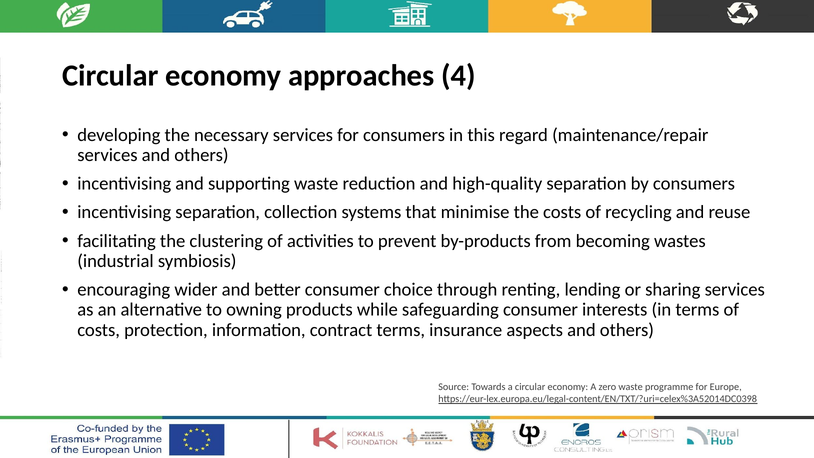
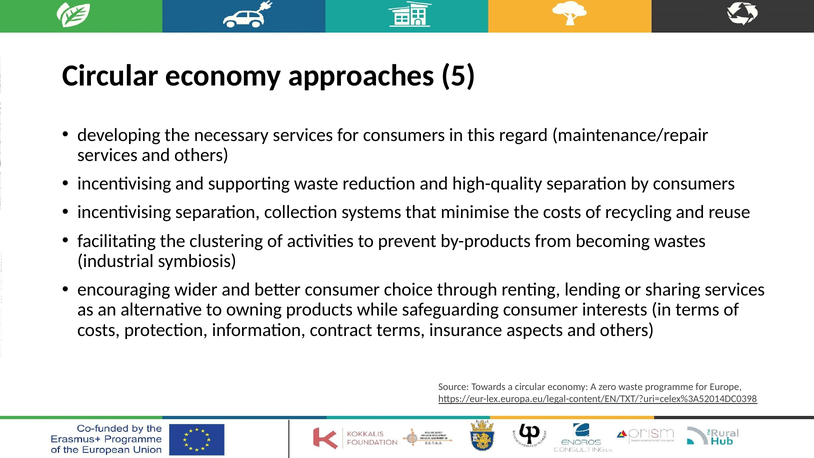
4: 4 -> 5
